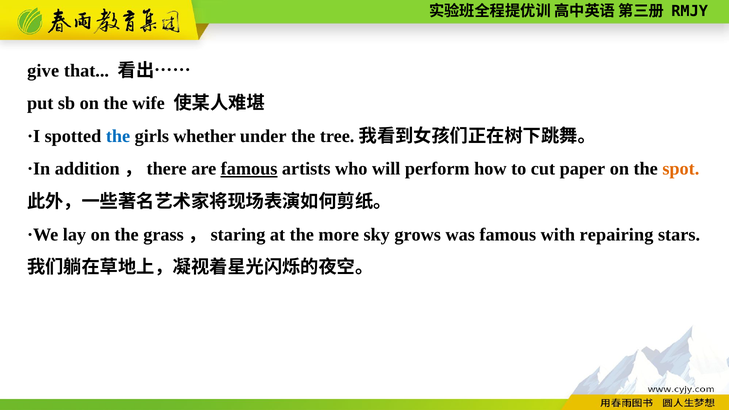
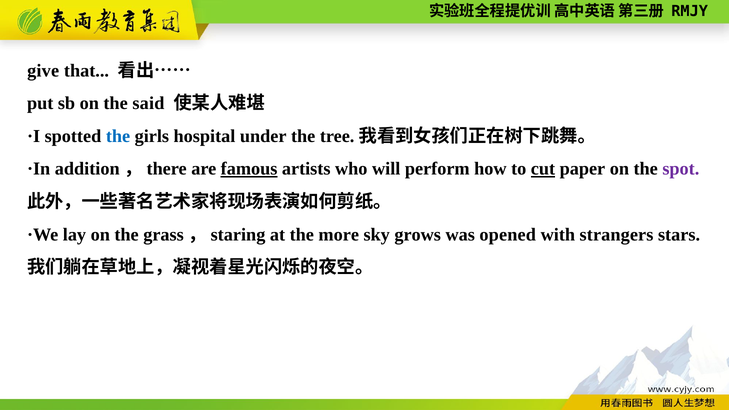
wife: wife -> said
whether: whether -> hospital
cut underline: none -> present
spot colour: orange -> purple
was famous: famous -> opened
repairing: repairing -> strangers
